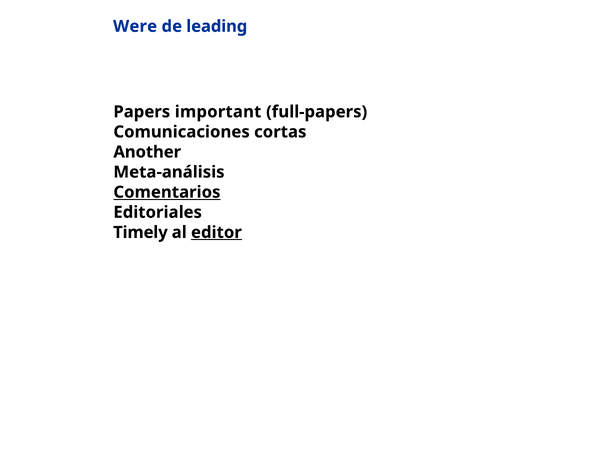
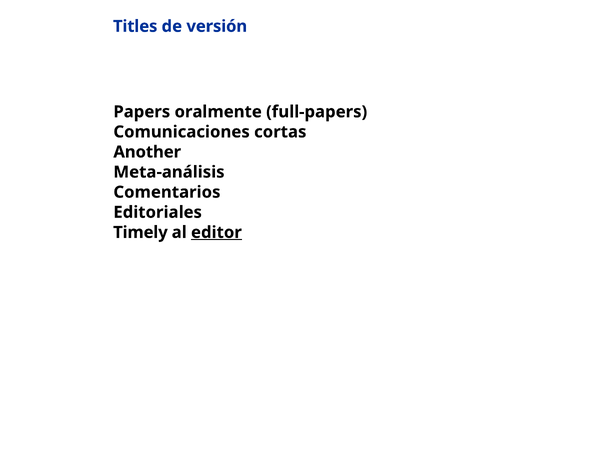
Were: Were -> Titles
leading: leading -> versión
important: important -> oralmente
Comentarios underline: present -> none
